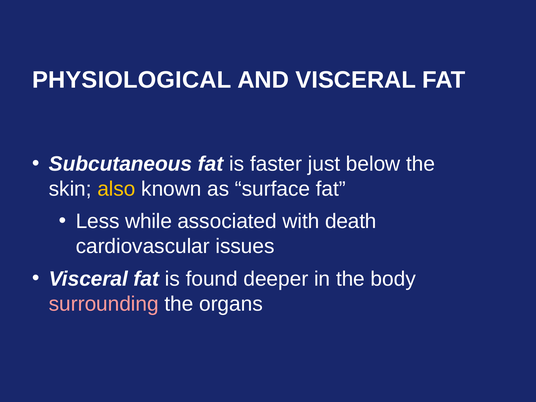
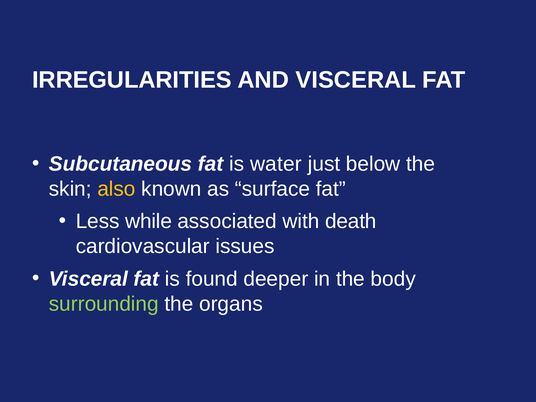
PHYSIOLOGICAL: PHYSIOLOGICAL -> IRREGULARITIES
faster: faster -> water
surrounding colour: pink -> light green
